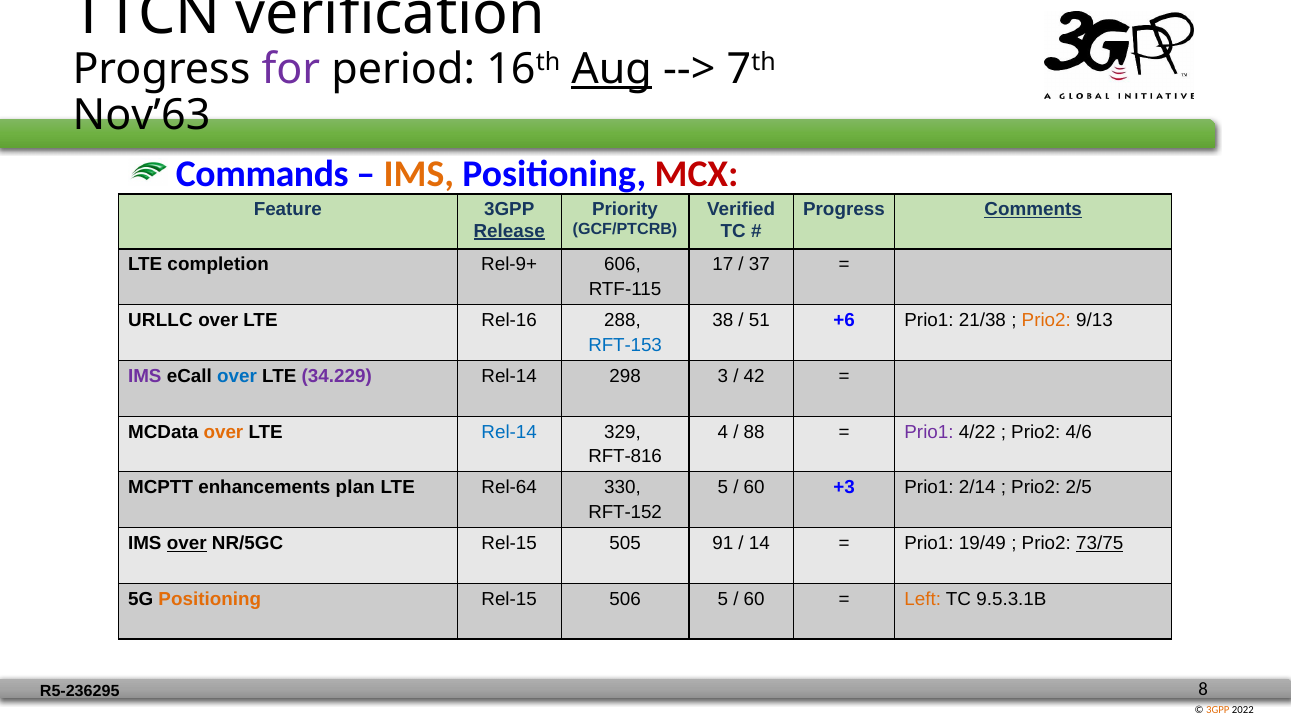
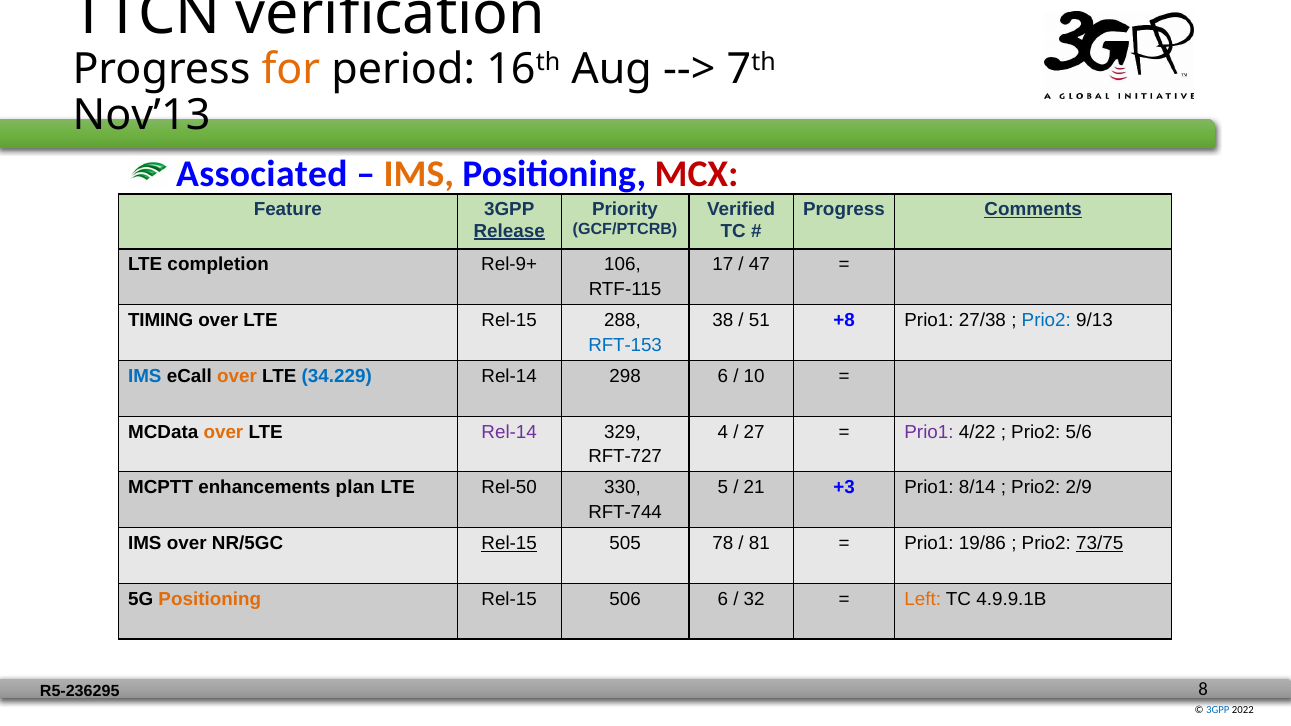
for colour: purple -> orange
Aug underline: present -> none
Nov’63: Nov’63 -> Nov’13
Commands: Commands -> Associated
606: 606 -> 106
37: 37 -> 47
+6: +6 -> +8
21/38: 21/38 -> 27/38
Prio2 at (1046, 320) colour: orange -> blue
URLLC: URLLC -> TIMING
LTE Rel-16: Rel-16 -> Rel-15
IMS at (145, 376) colour: purple -> blue
over at (237, 376) colour: blue -> orange
34.229 colour: purple -> blue
298 3: 3 -> 6
42: 42 -> 10
Rel-14 at (509, 432) colour: blue -> purple
88: 88 -> 27
4/6: 4/6 -> 5/6
RFT-816: RFT-816 -> RFT-727
Rel-64: Rel-64 -> Rel-50
60 at (754, 488): 60 -> 21
2/14: 2/14 -> 8/14
2/5: 2/5 -> 2/9
RFT-152: RFT-152 -> RFT-744
over at (187, 543) underline: present -> none
Rel-15 at (509, 543) underline: none -> present
91: 91 -> 78
14: 14 -> 81
19/49: 19/49 -> 19/86
506 5: 5 -> 6
60 at (754, 599): 60 -> 32
9.5.3.1B: 9.5.3.1B -> 4.9.9.1B
3GPP at (1218, 710) colour: orange -> blue
